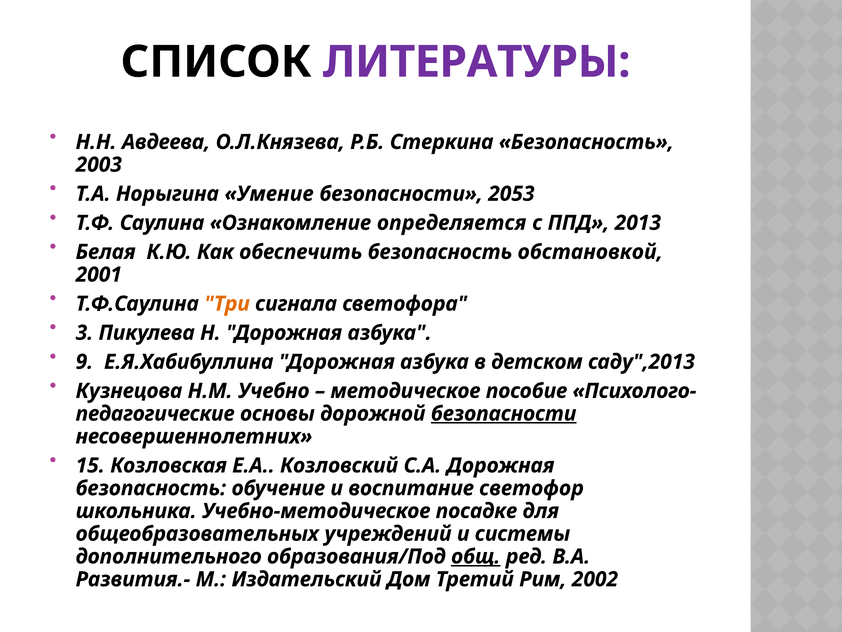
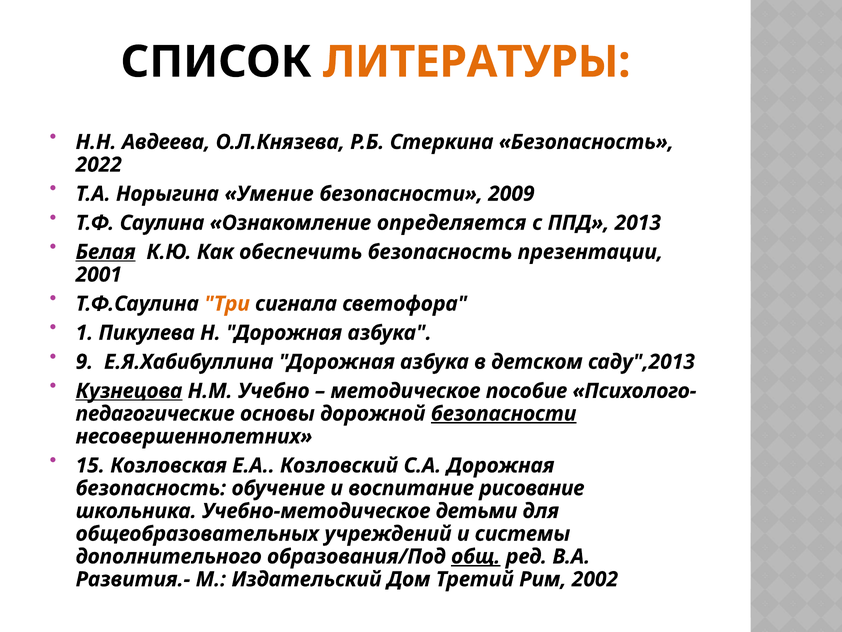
ЛИТЕРАТУРЫ colour: purple -> orange
2003: 2003 -> 2022
2053: 2053 -> 2009
Белая underline: none -> present
обстановкой: обстановкой -> презентации
3: 3 -> 1
Кузнецова underline: none -> present
светофор: светофор -> рисование
посадке: посадке -> детьми
